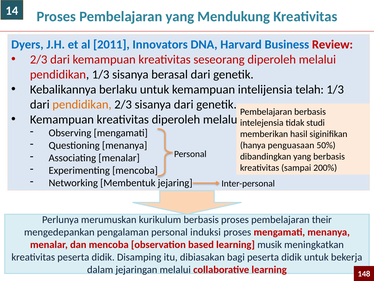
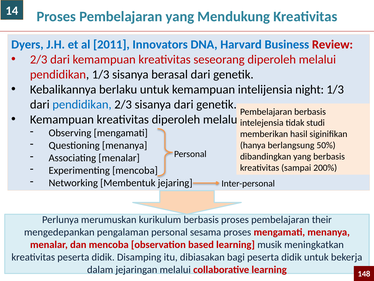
telah: telah -> night
pendidikan at (82, 104) colour: orange -> blue
penguasaan: penguasaan -> berlangsung
induksi: induksi -> sesama
